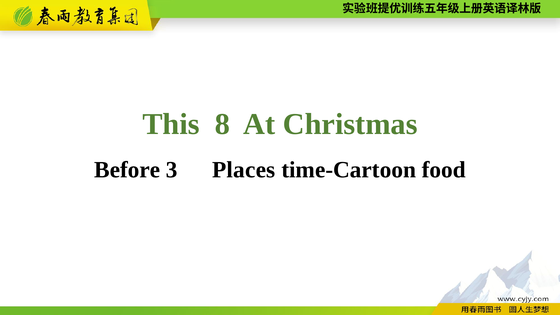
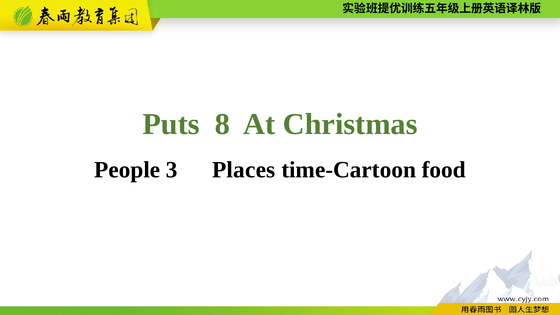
This: This -> Puts
Before: Before -> People
